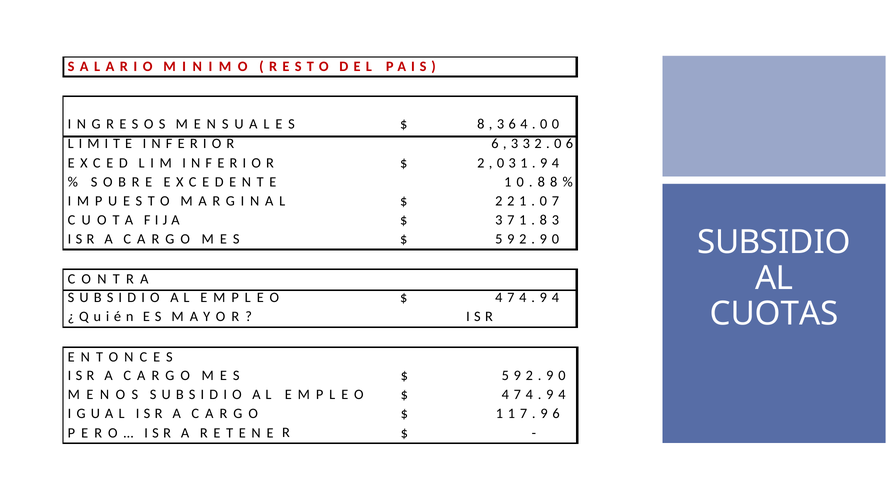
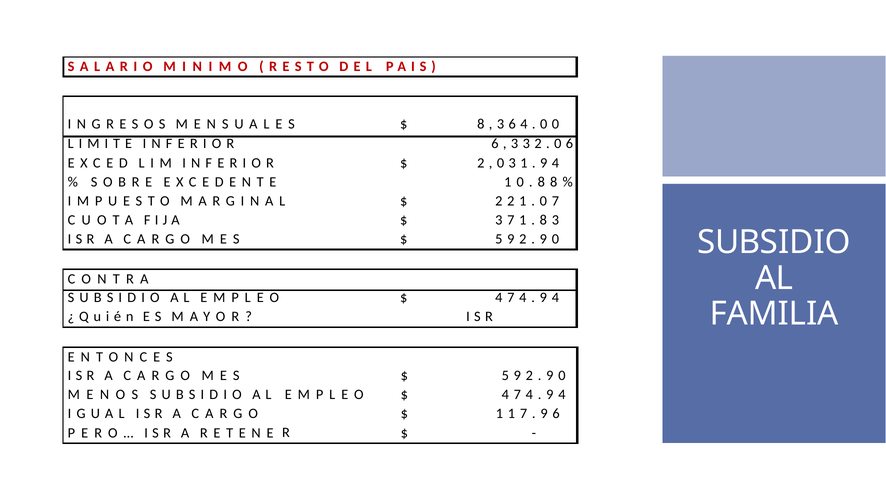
CUOTAS: CUOTAS -> FAMILIA
